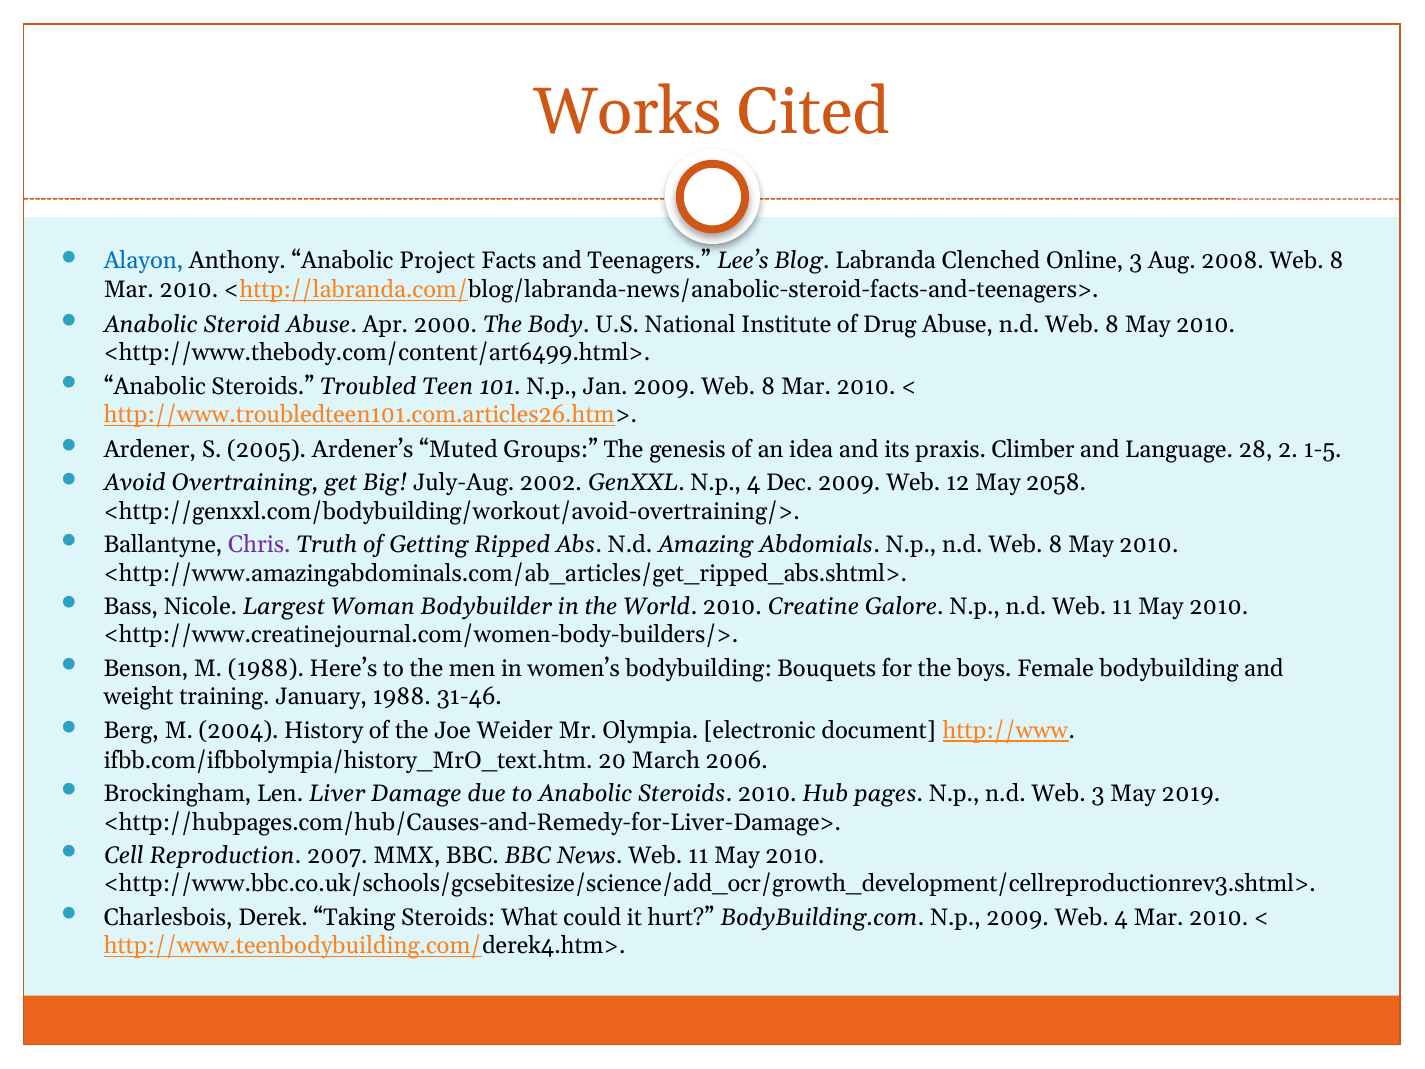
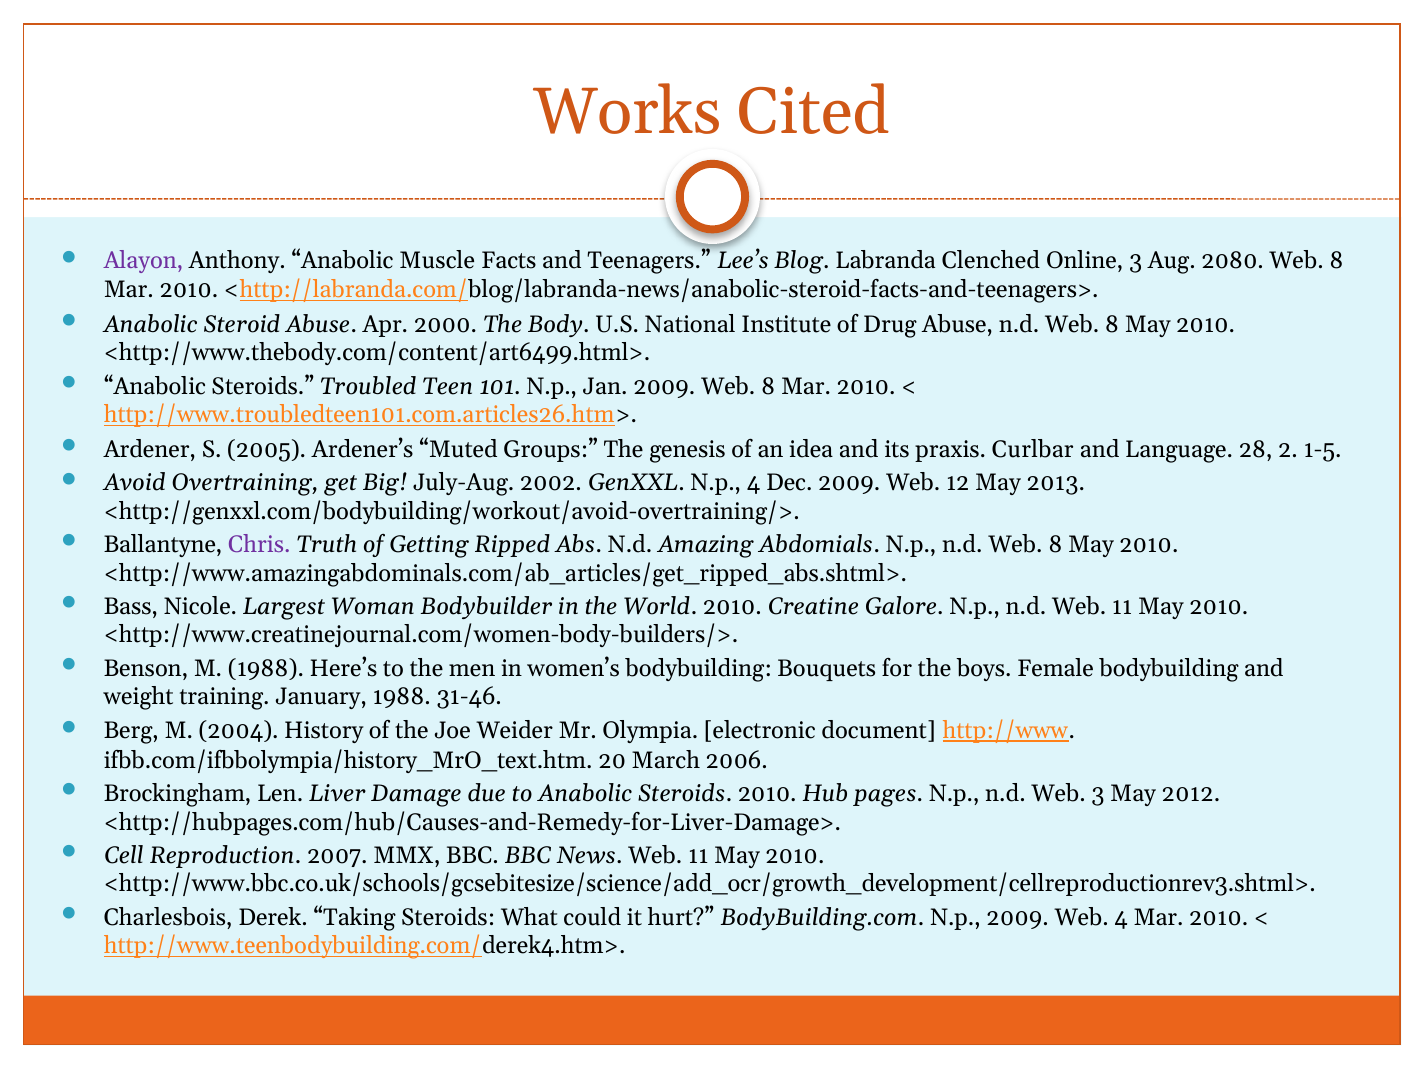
Alayon colour: blue -> purple
Project: Project -> Muscle
2008: 2008 -> 2080
Climber: Climber -> Curlbar
2058: 2058 -> 2013
2019: 2019 -> 2012
